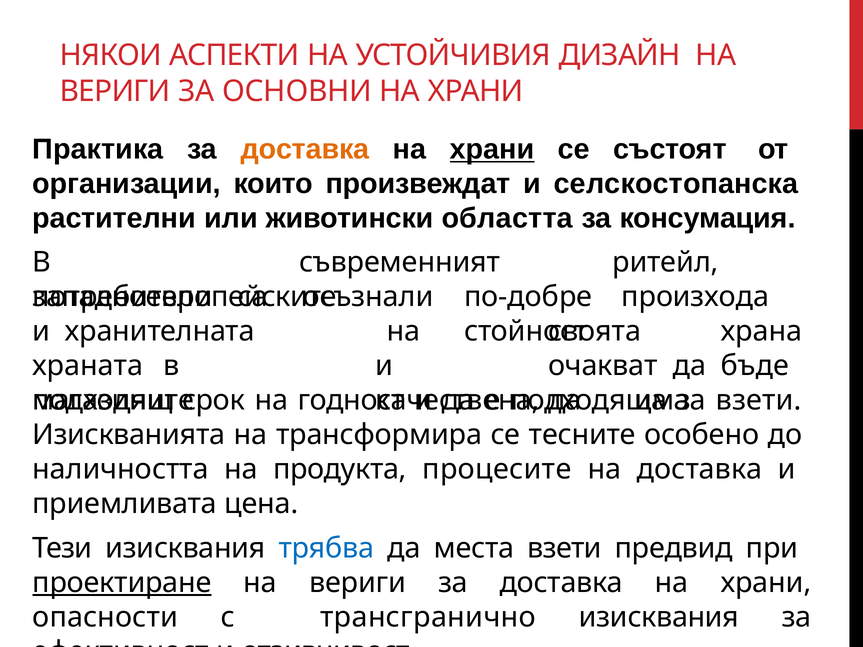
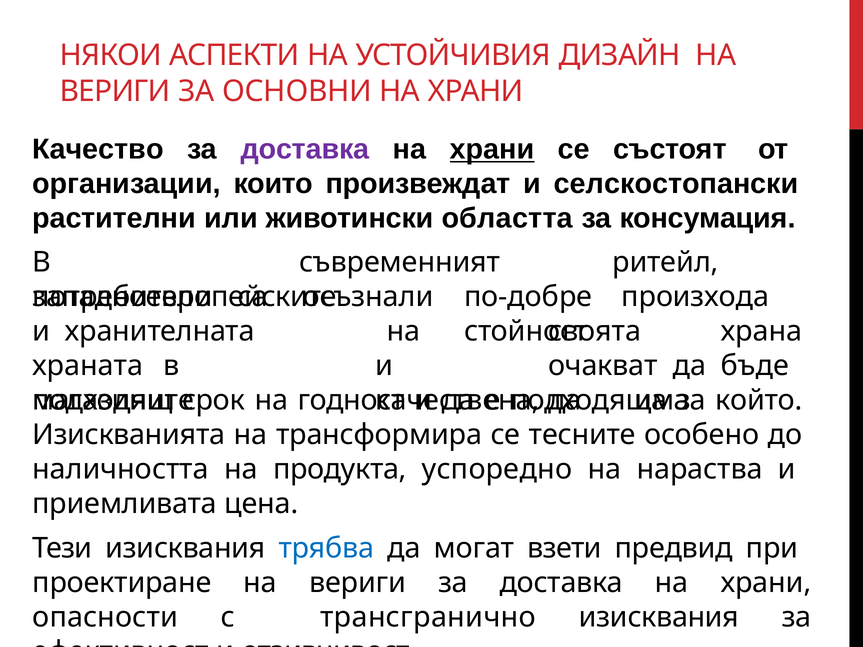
Практика: Практика -> Качество
доставка at (305, 149) colour: orange -> purple
селскостопанска: селскостопанска -> селскостопански
взети at (759, 401): взети -> който
процесите: процесите -> успоредно
на доставка: доставка -> нараства
места: места -> могат
проектиране underline: present -> none
